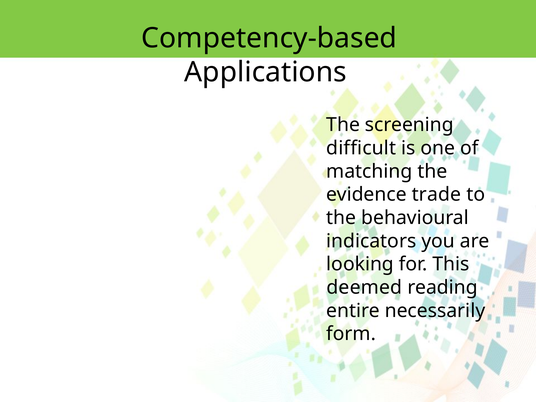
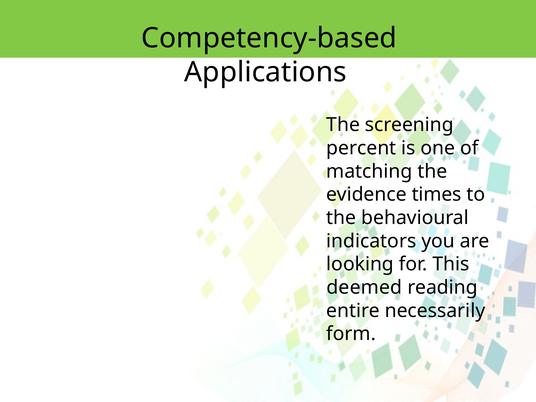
difficult: difficult -> percent
trade: trade -> times
